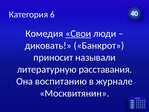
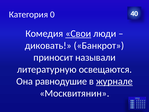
6: 6 -> 0
расставания: расставания -> освещаются
воспитанию: воспитанию -> равнодушие
журнале underline: none -> present
